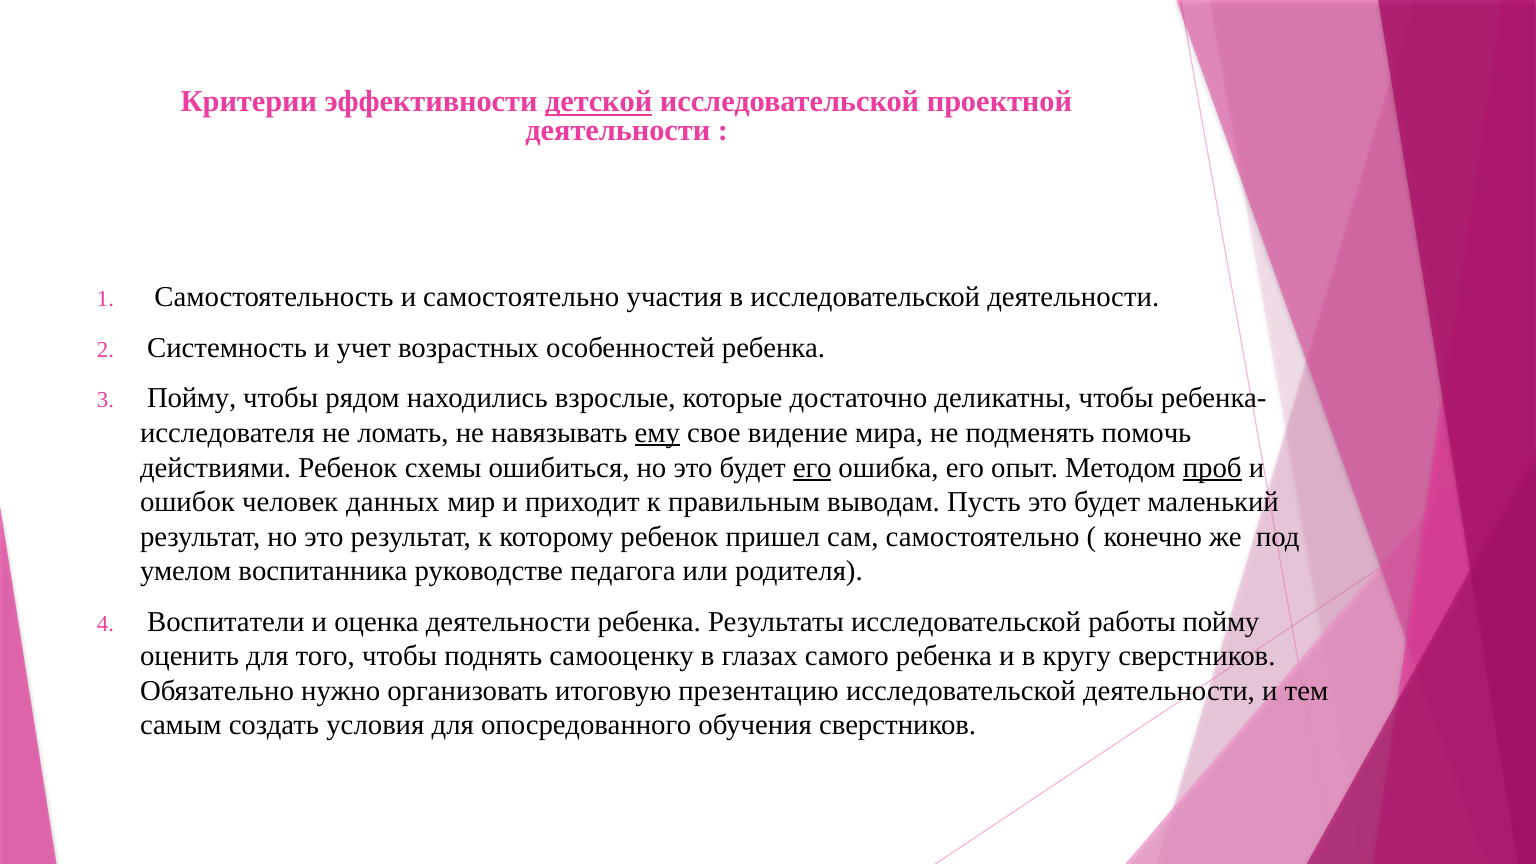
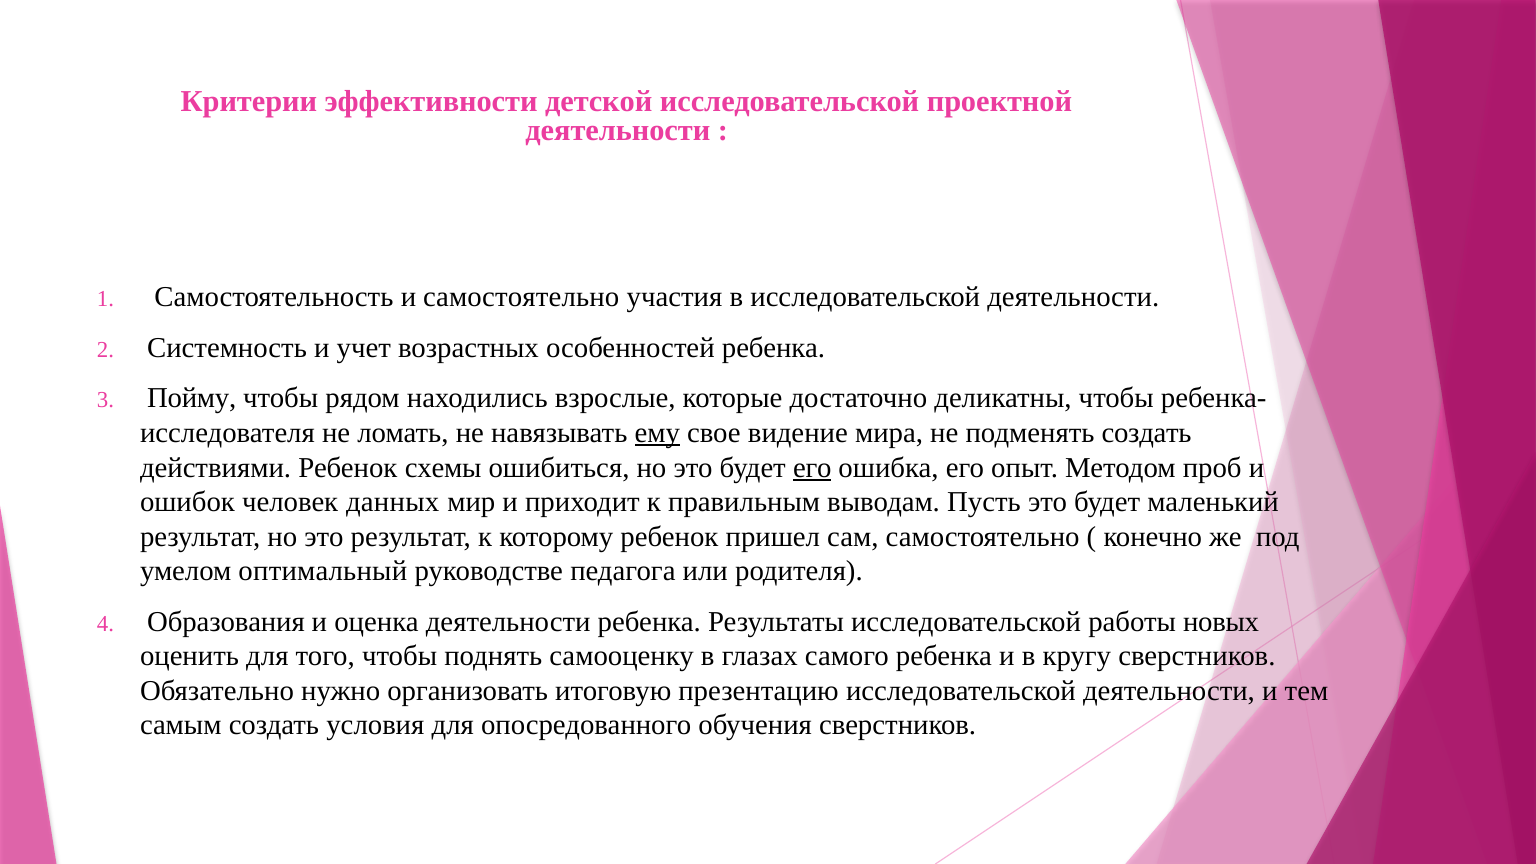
детской underline: present -> none
подменять помочь: помочь -> создать
проб underline: present -> none
воспитанника: воспитанника -> оптимальный
Воспитатели: Воспитатели -> Образования
работы пойму: пойму -> новых
